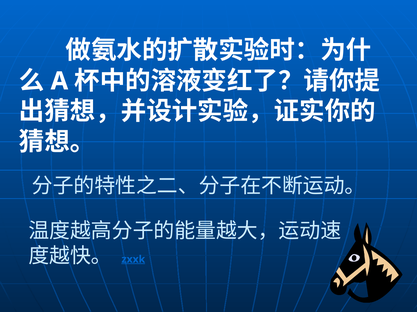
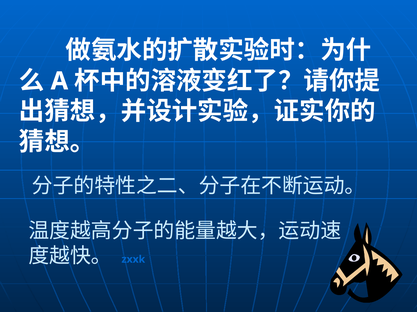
zxxk underline: present -> none
